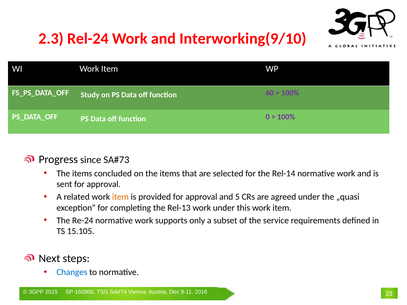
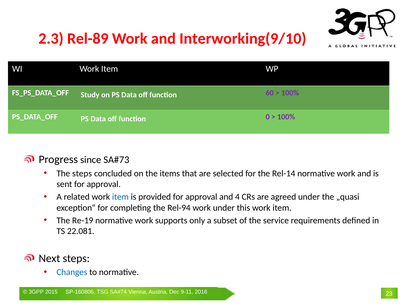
Rel-24: Rel-24 -> Rel-89
items at (82, 174): items -> steps
item at (120, 197) colour: orange -> blue
5: 5 -> 4
Rel-13: Rel-13 -> Rel-94
Re-24: Re-24 -> Re-19
15.105: 15.105 -> 22.081
